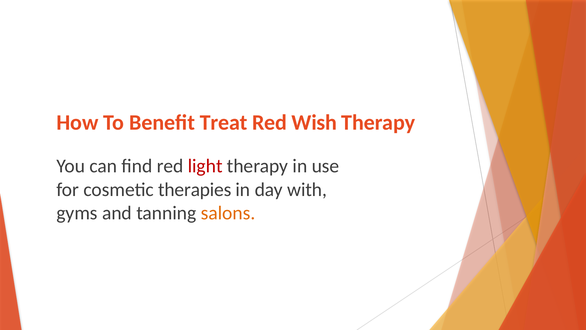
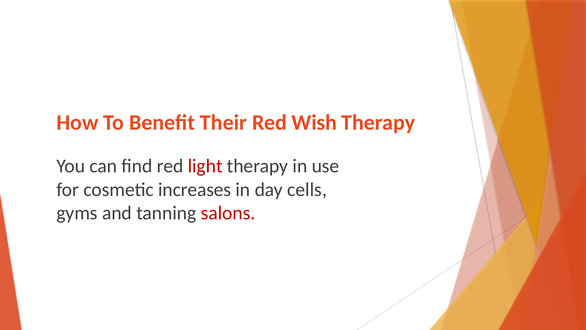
Treat: Treat -> Their
therapies: therapies -> increases
with: with -> cells
salons colour: orange -> red
